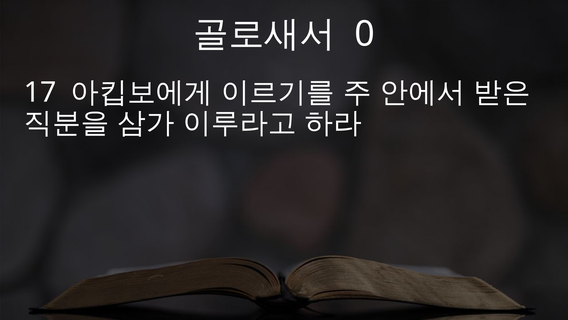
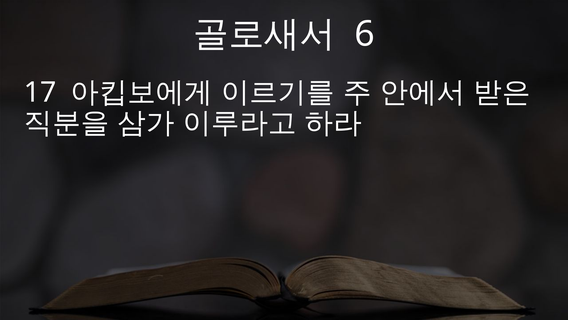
0: 0 -> 6
